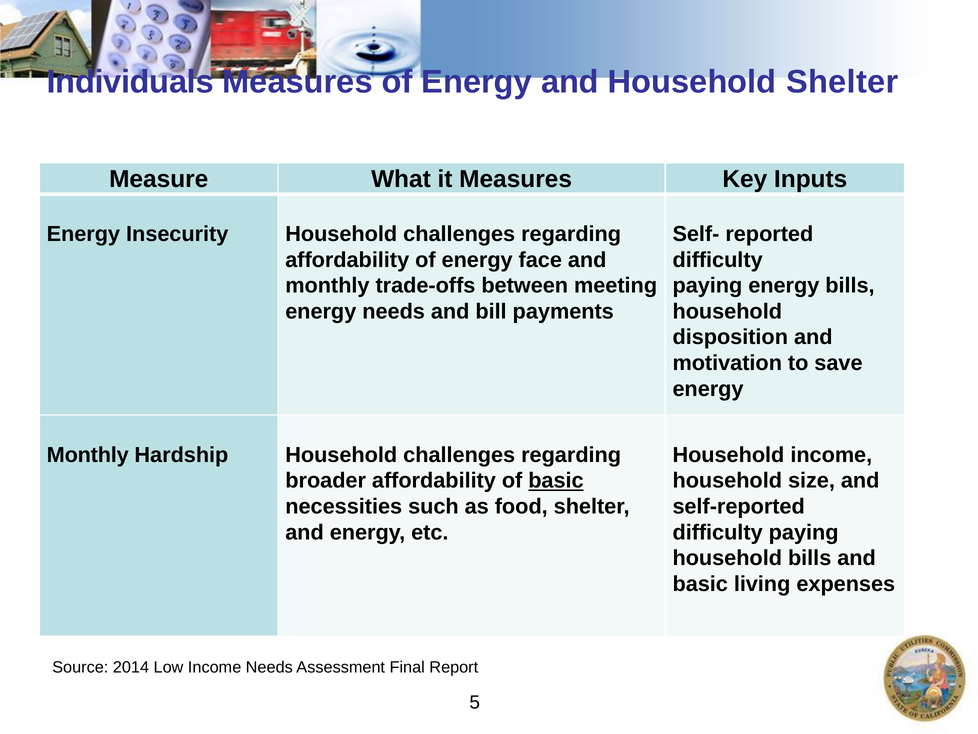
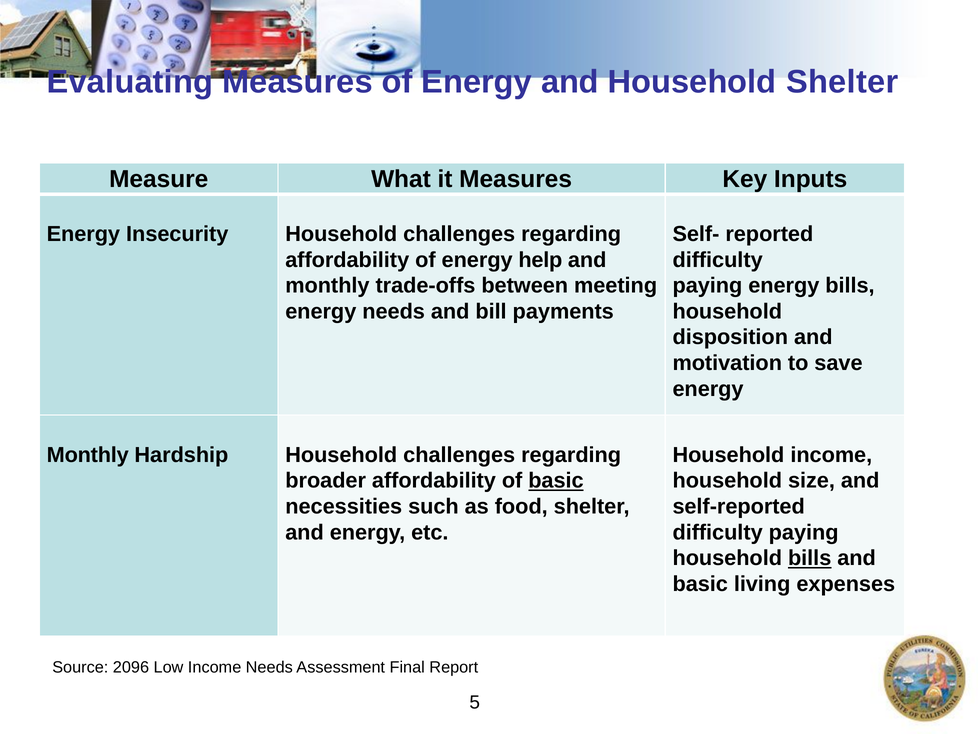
Individuals: Individuals -> Evaluating
face: face -> help
bills at (810, 558) underline: none -> present
2014: 2014 -> 2096
